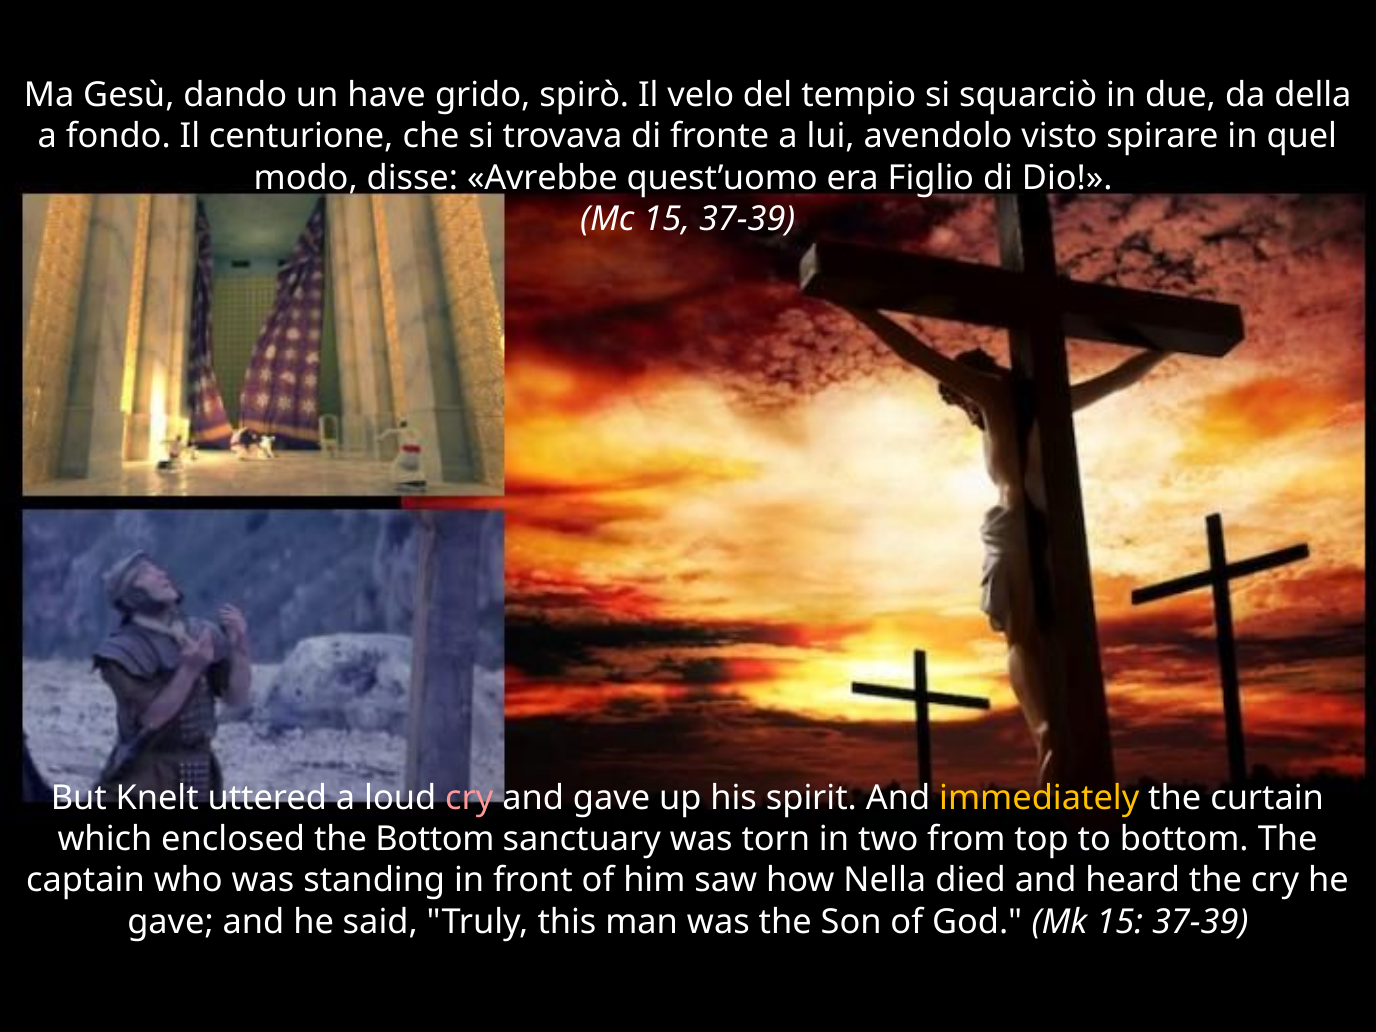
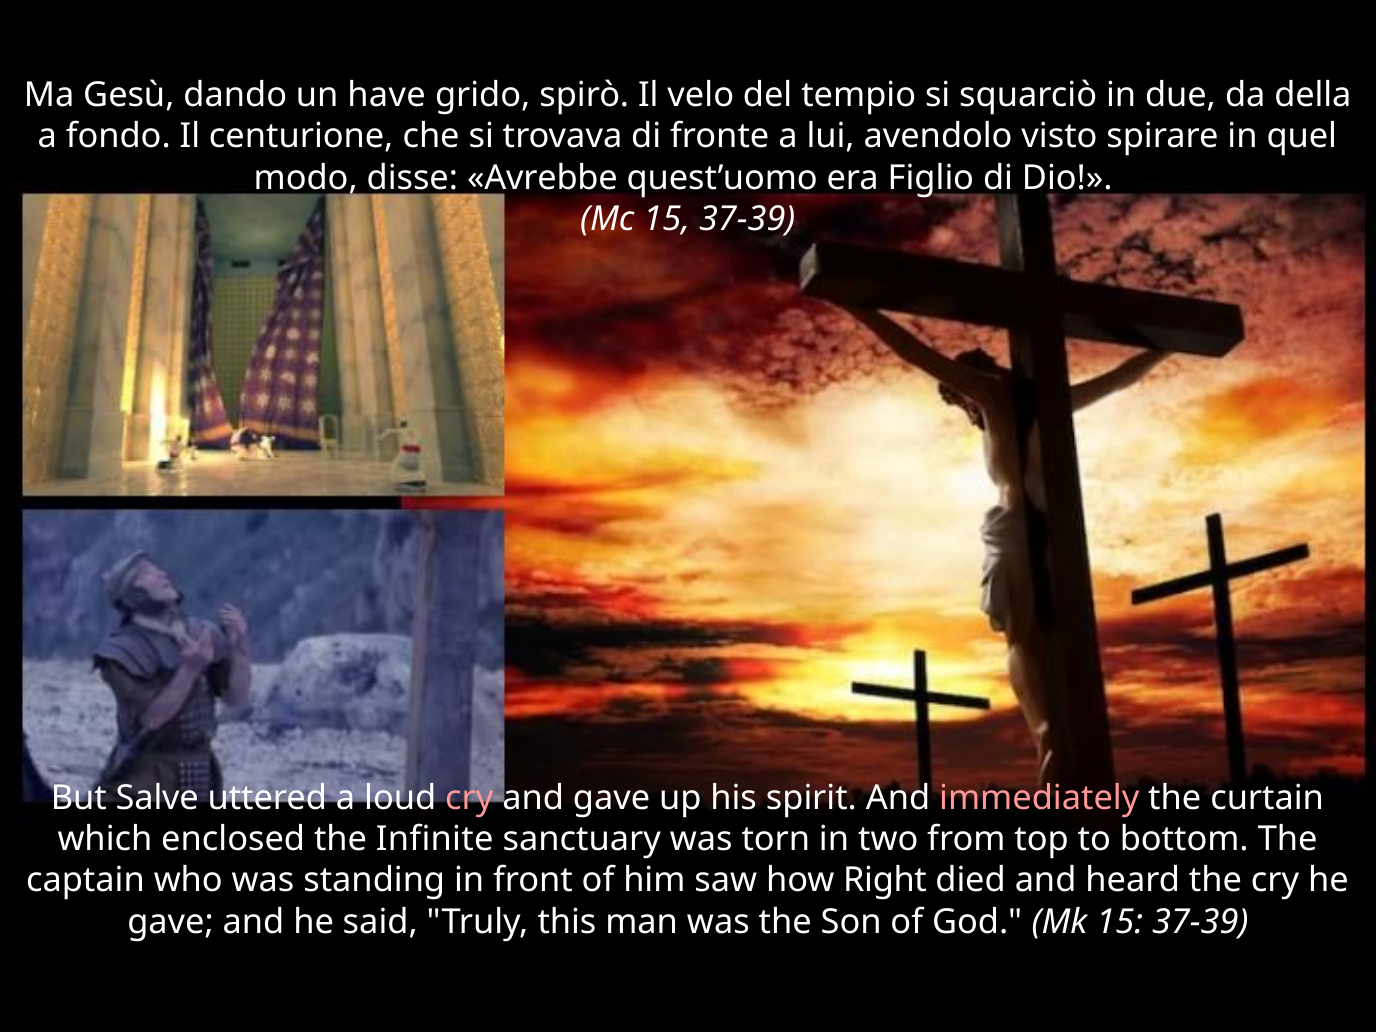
Knelt: Knelt -> Salve
immediately colour: yellow -> pink
the Bottom: Bottom -> Infinite
Nella: Nella -> Right
